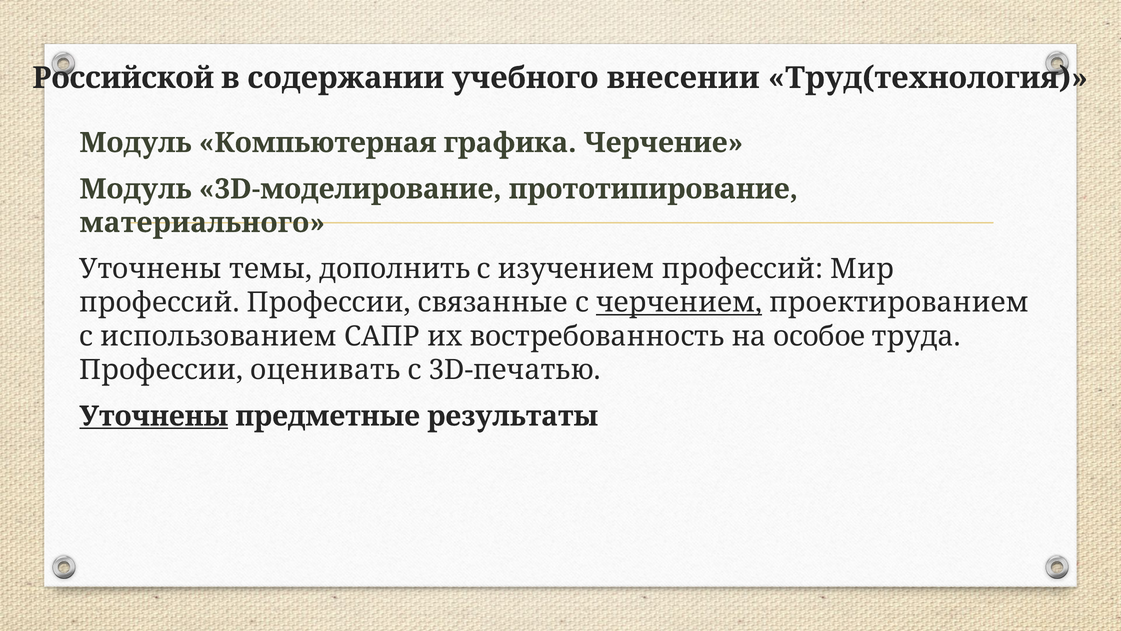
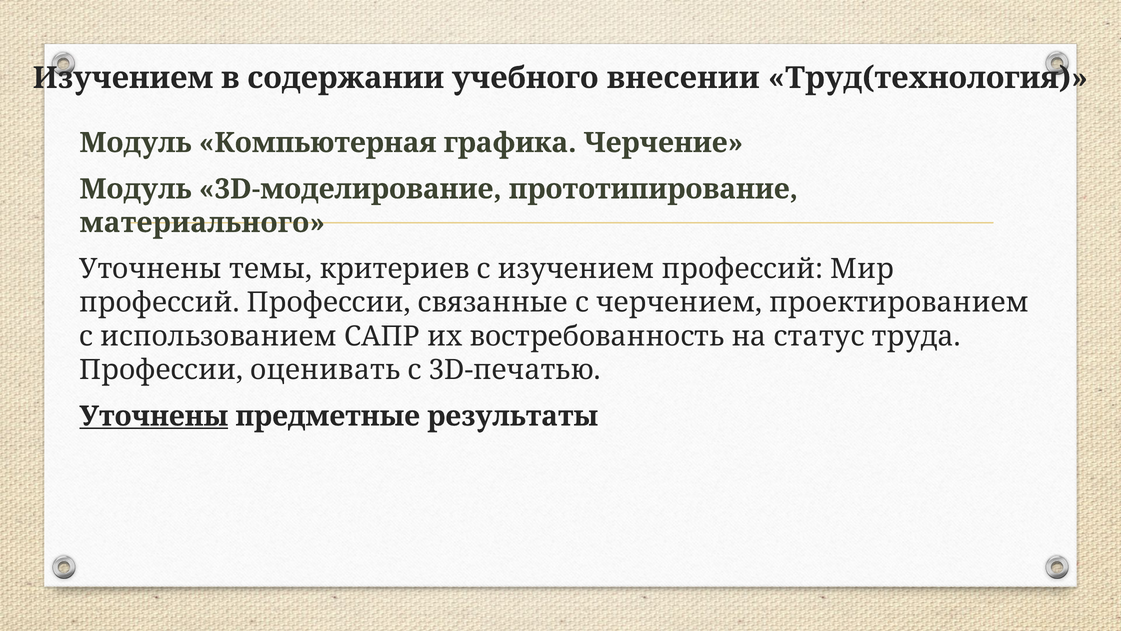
Российской at (123, 78): Российской -> Изучением
дополнить: дополнить -> критериев
черчением underline: present -> none
особое: особое -> статус
